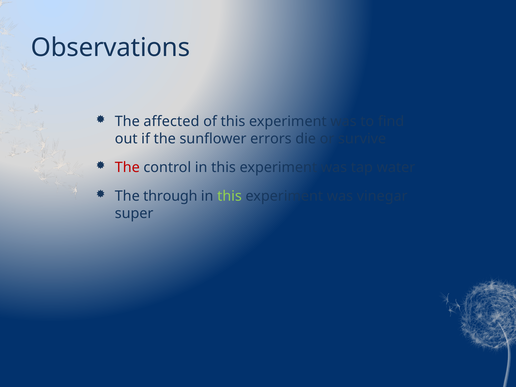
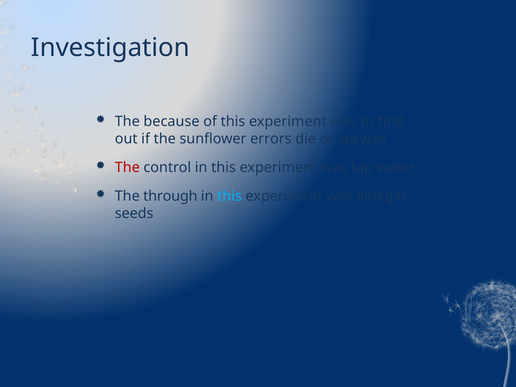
Observations: Observations -> Investigation
affected: affected -> because
this at (230, 196) colour: light green -> light blue
super: super -> seeds
